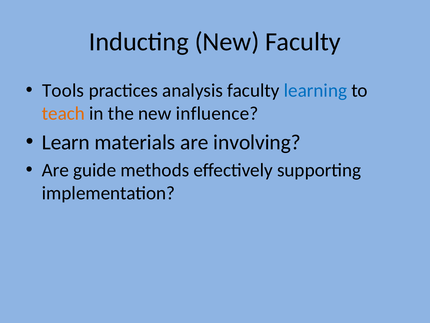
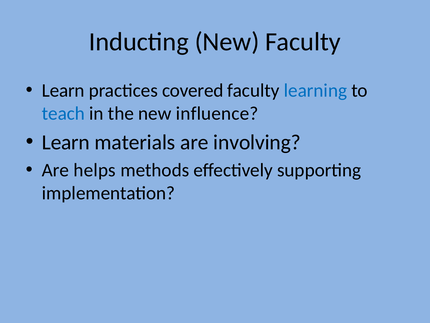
Tools at (63, 90): Tools -> Learn
analysis: analysis -> covered
teach colour: orange -> blue
guide: guide -> helps
